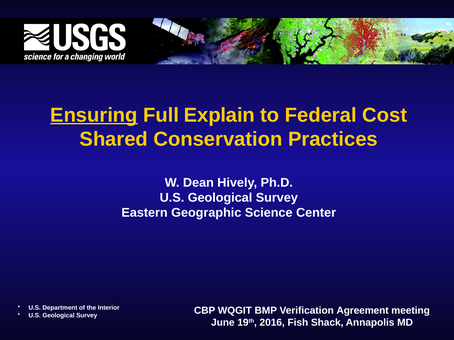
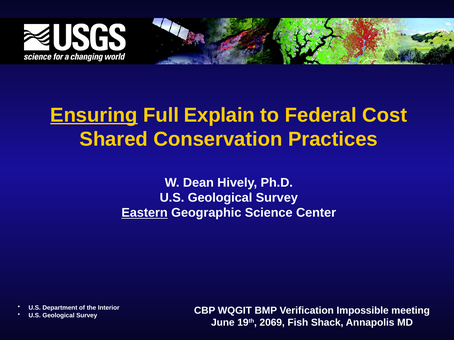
Eastern underline: none -> present
Agreement: Agreement -> Impossible
2016: 2016 -> 2069
